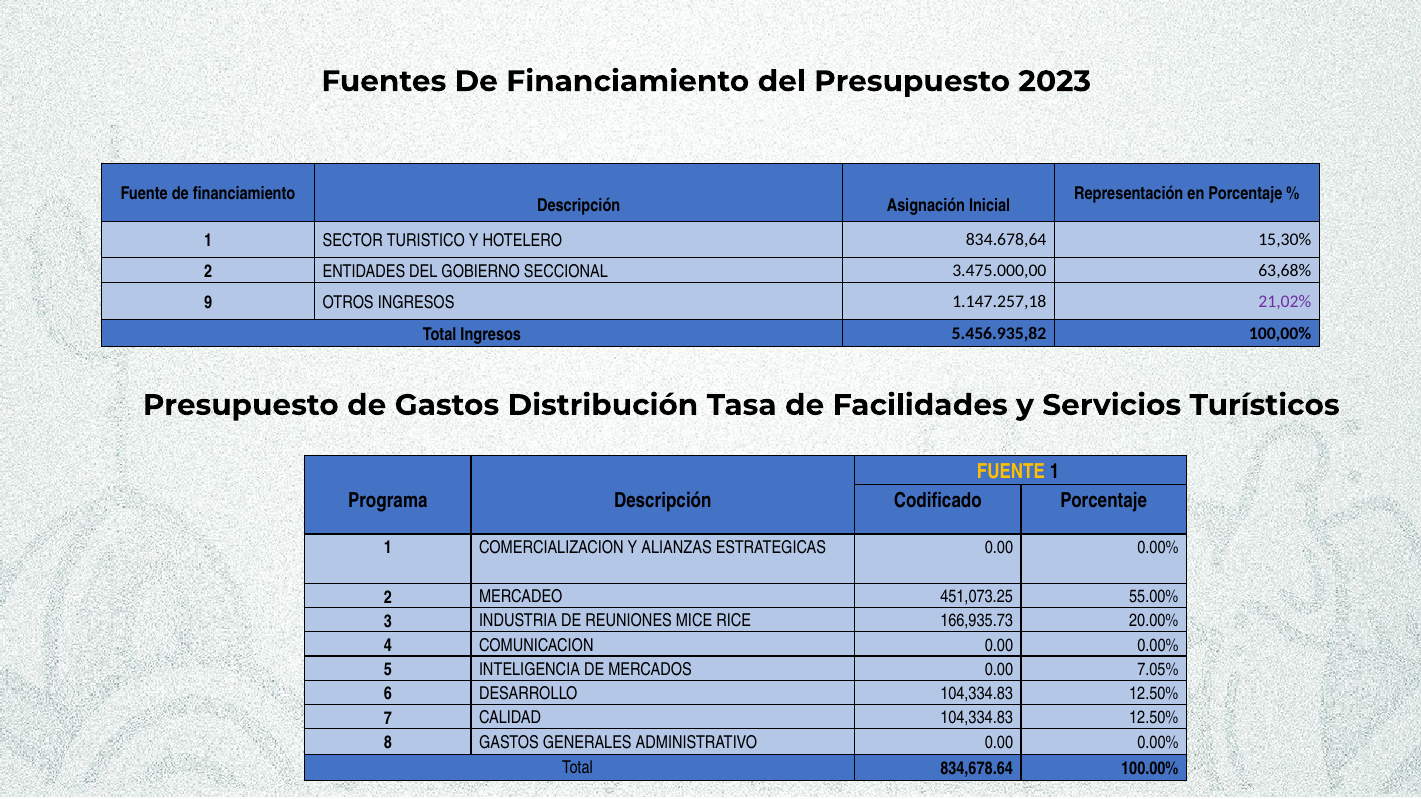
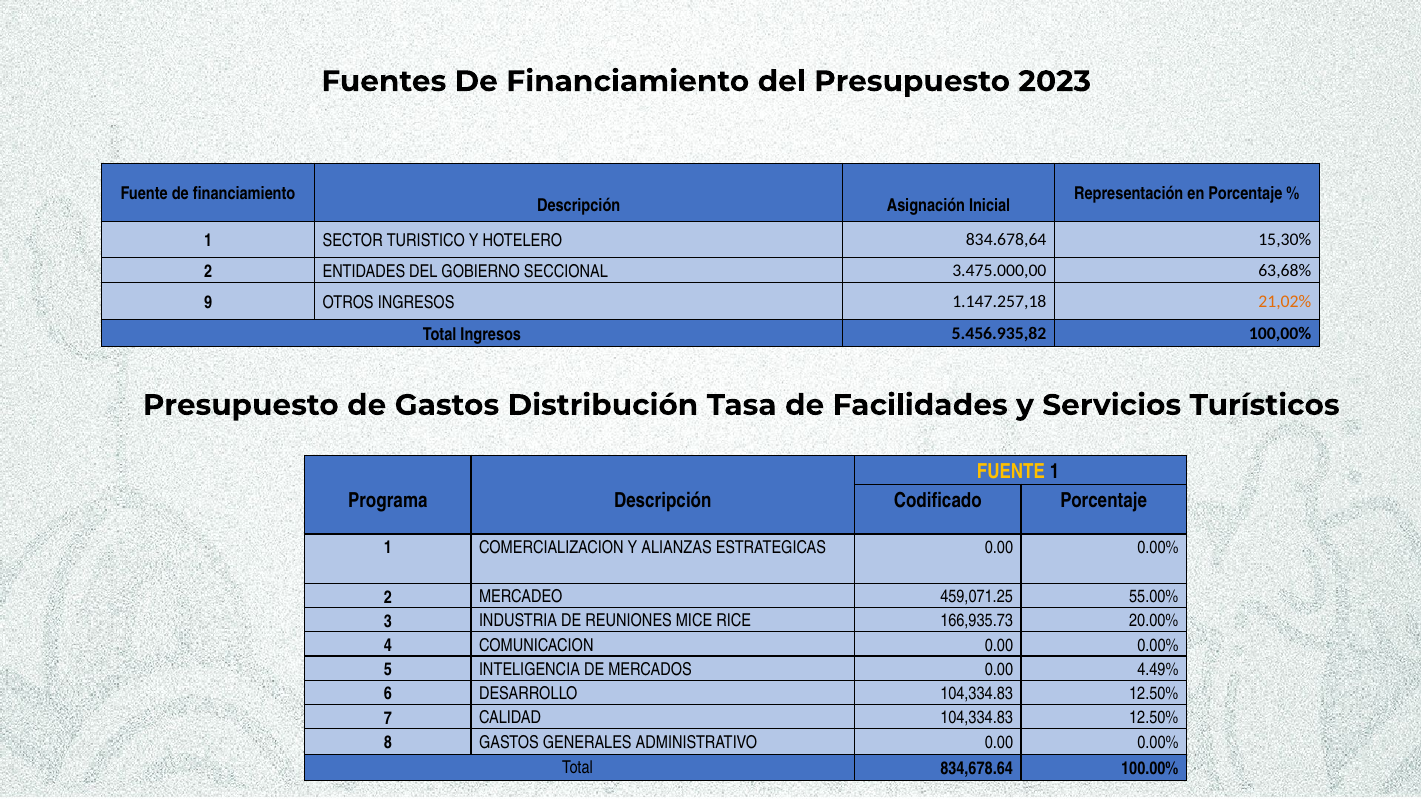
21,02% colour: purple -> orange
451,073.25: 451,073.25 -> 459,071.25
7.05%: 7.05% -> 4.49%
